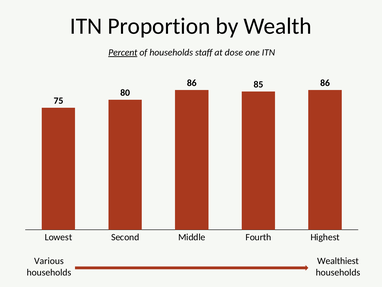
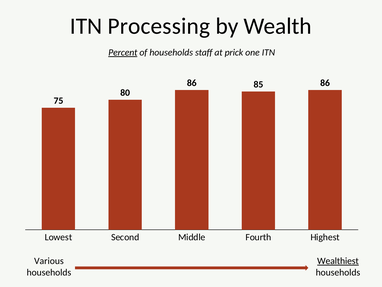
Proportion: Proportion -> Processing
dose: dose -> prick
Wealthiest underline: none -> present
